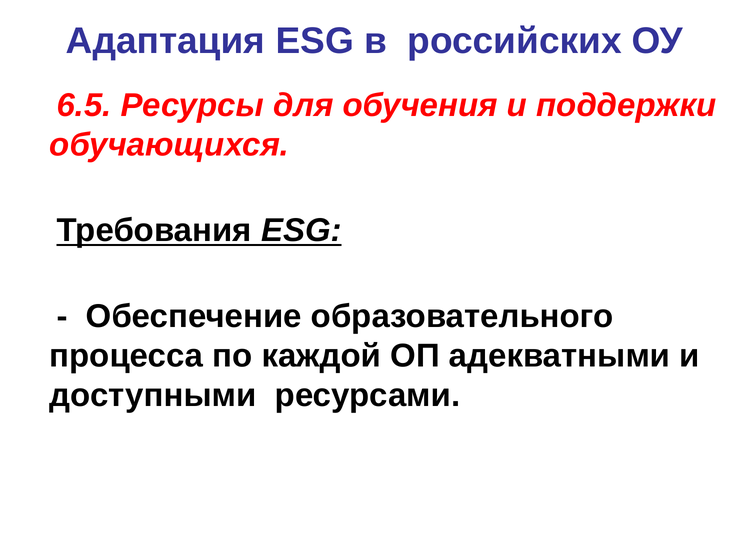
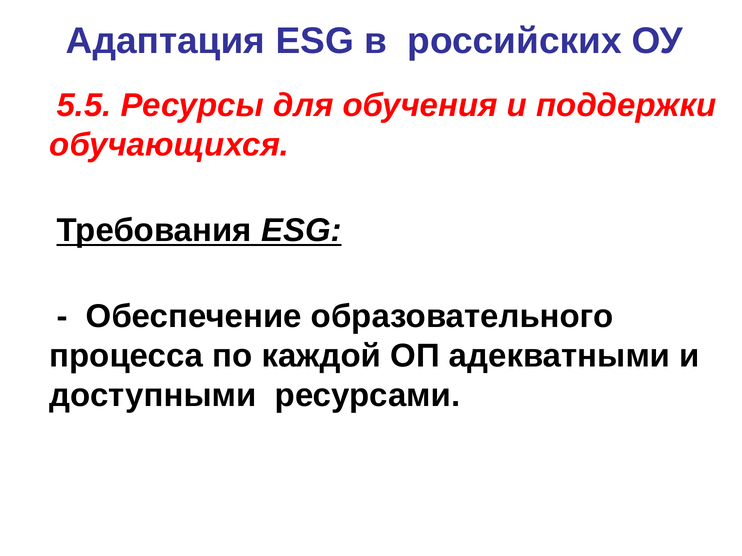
6.5: 6.5 -> 5.5
